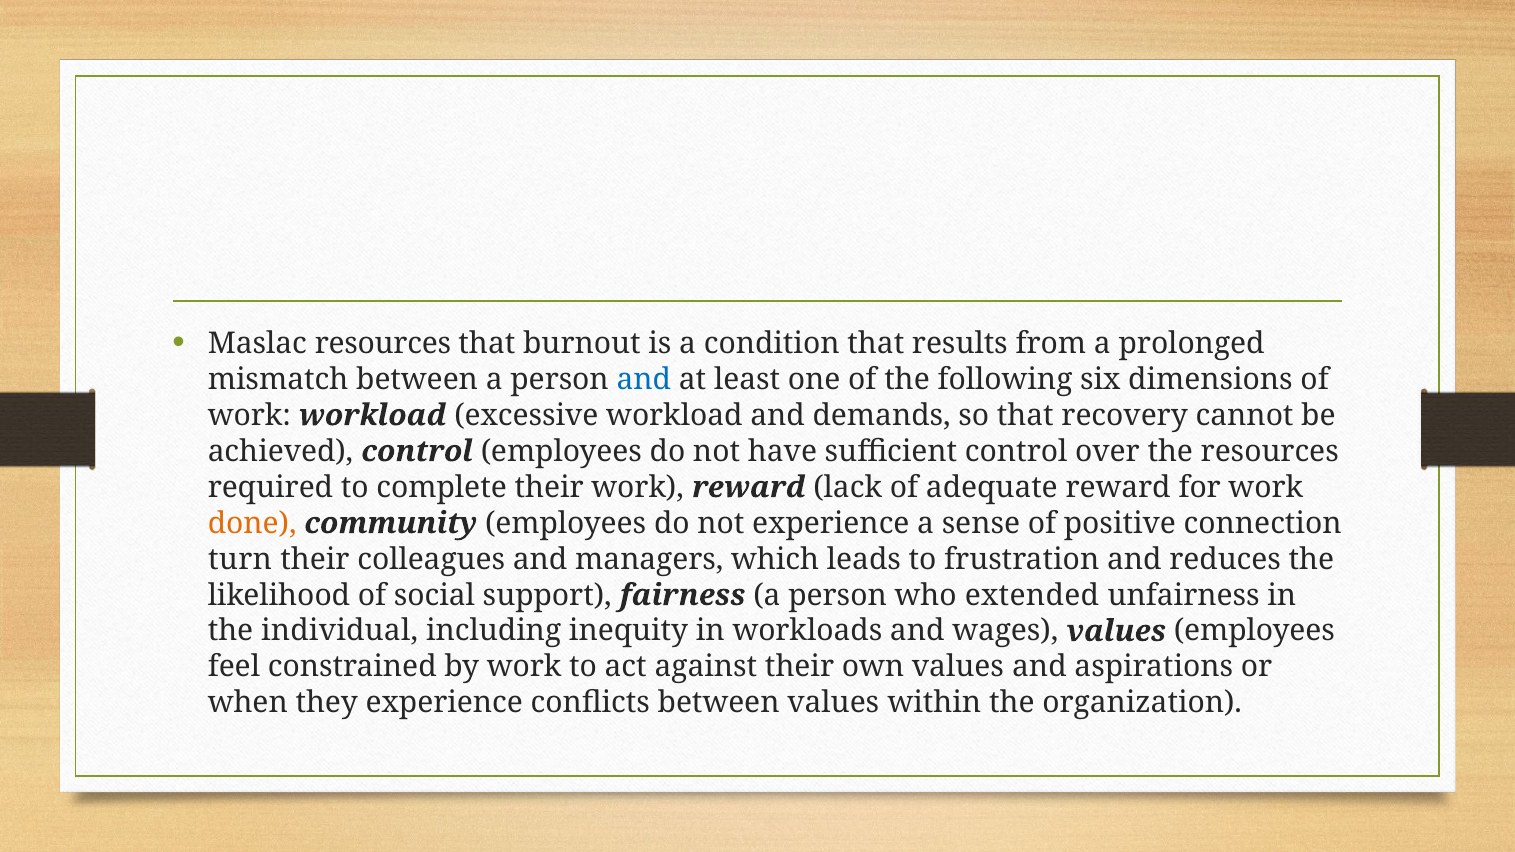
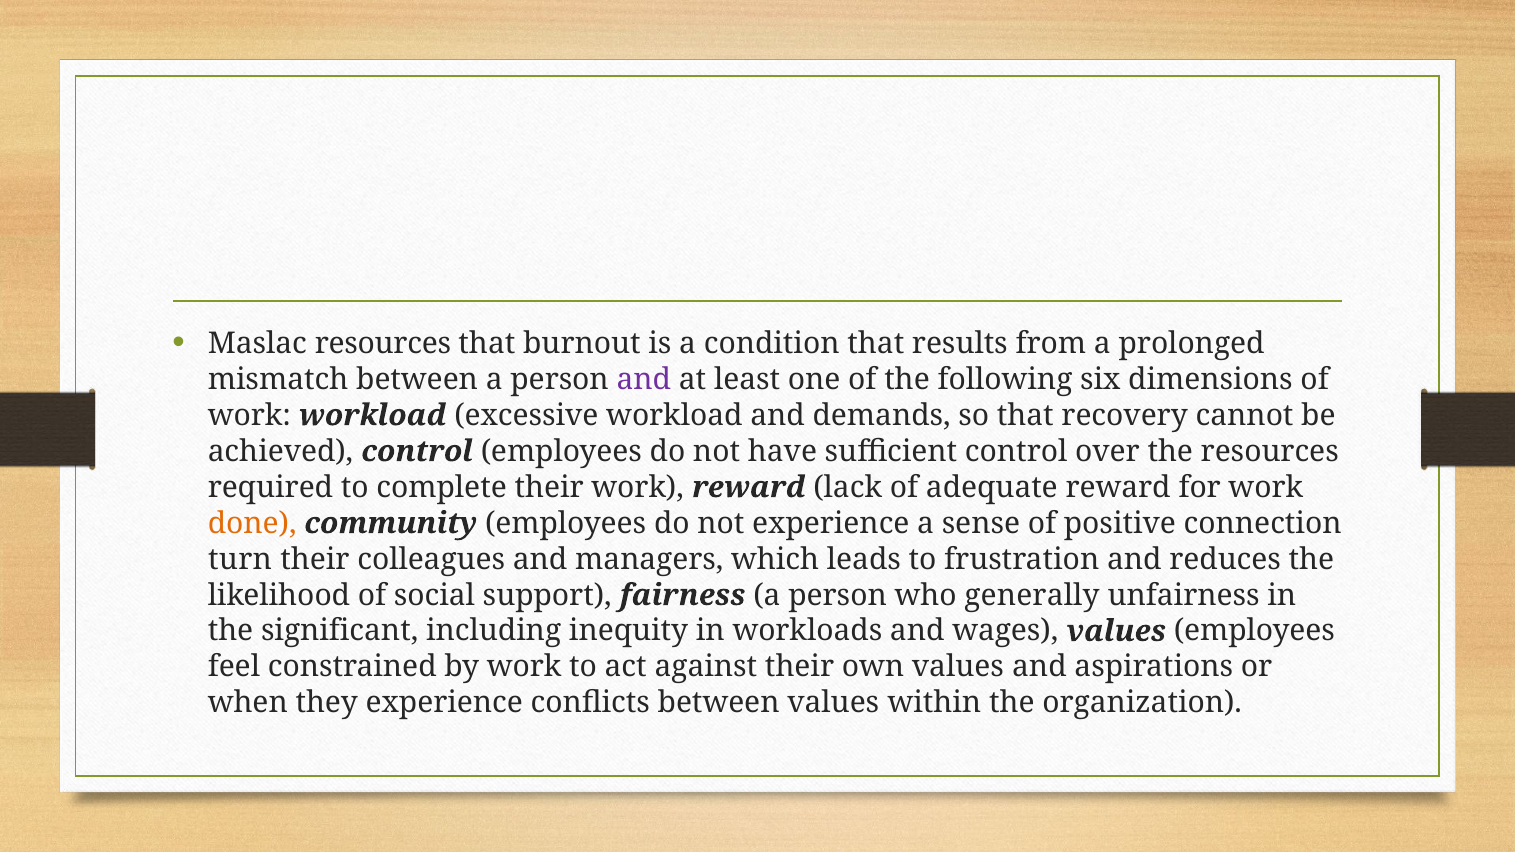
and at (644, 379) colour: blue -> purple
extended: extended -> generally
individual: individual -> significant
